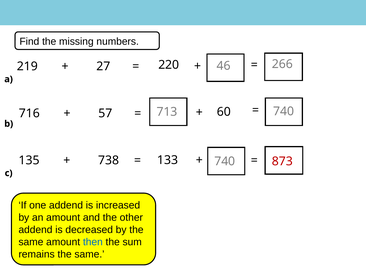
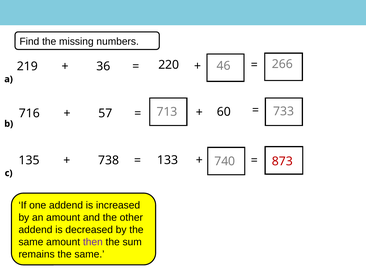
27: 27 -> 36
713 740: 740 -> 733
then colour: blue -> purple
